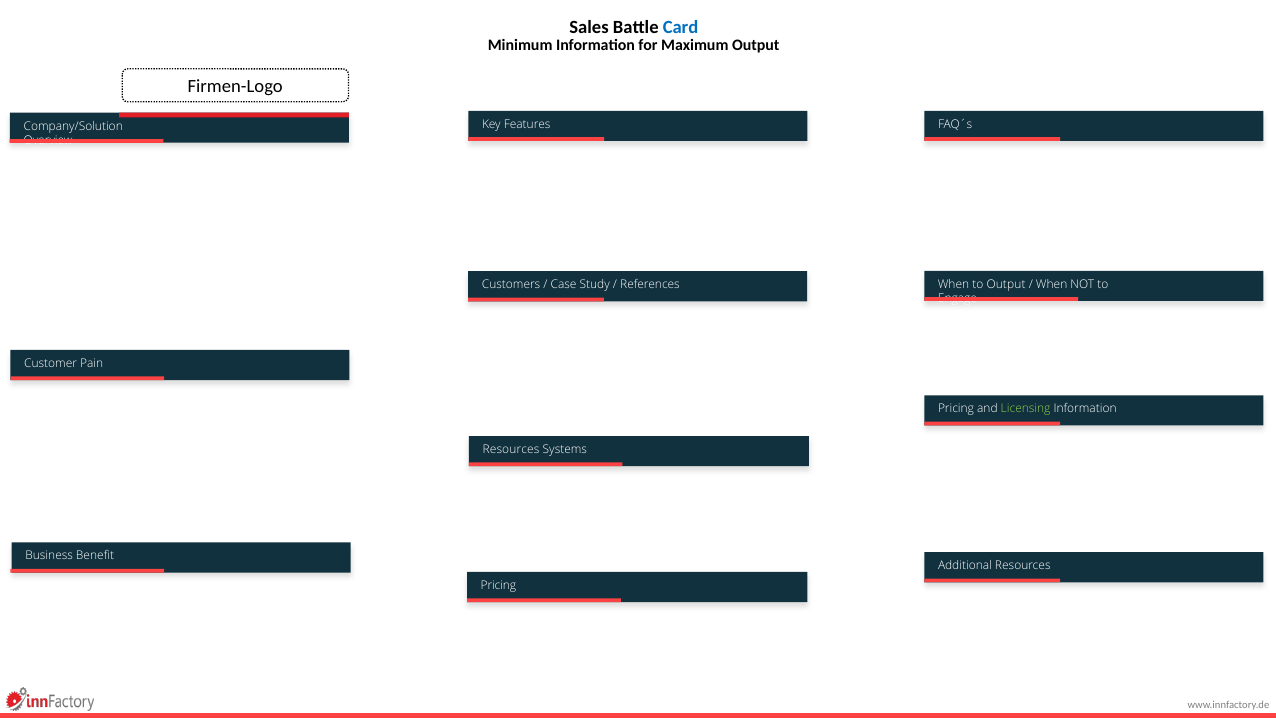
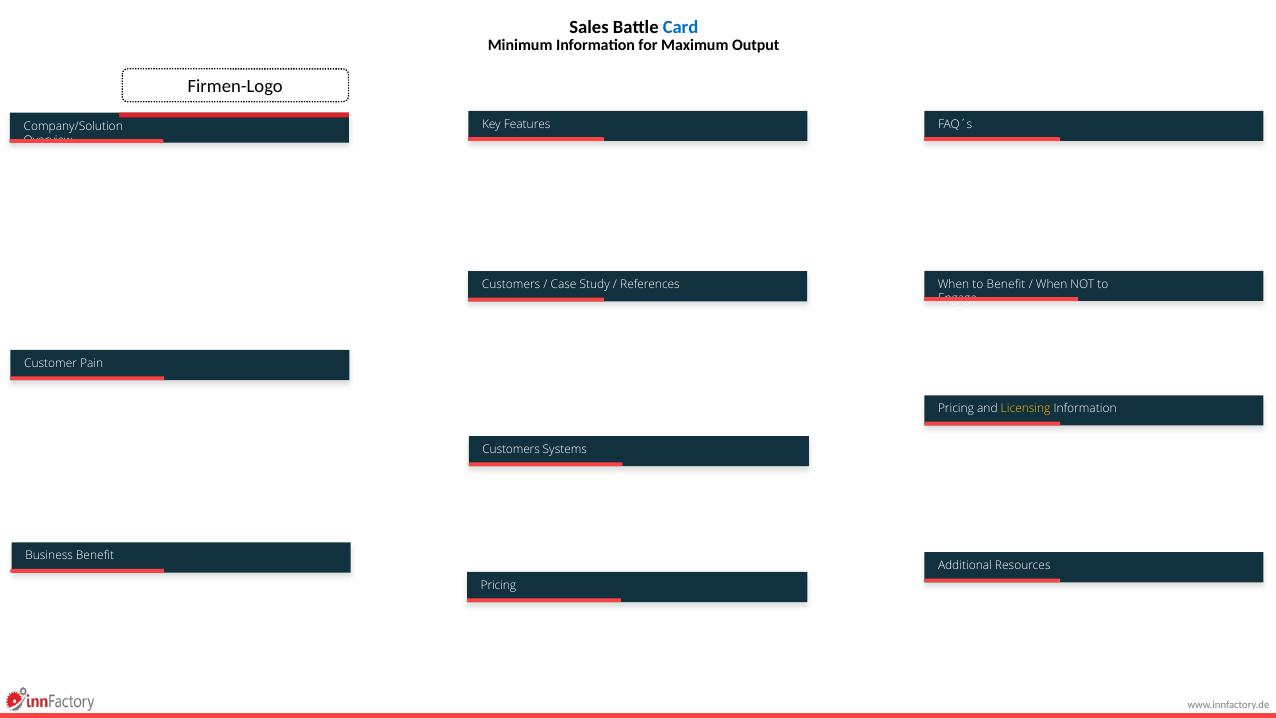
to Output: Output -> Benefit
Licensing colour: light green -> yellow
Resources at (511, 449): Resources -> Customers
